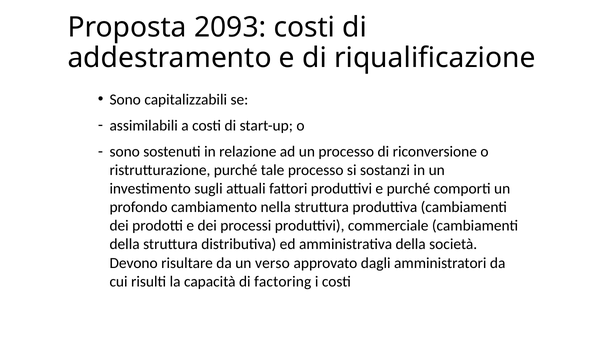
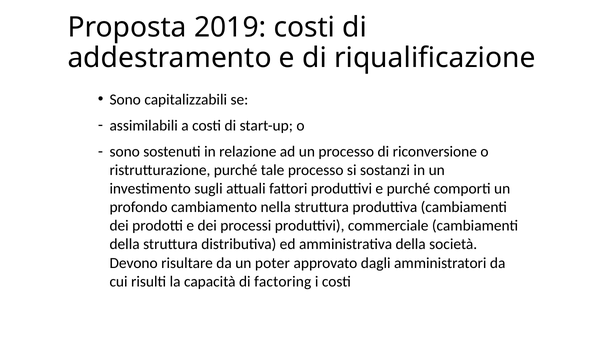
2093: 2093 -> 2019
verso: verso -> poter
